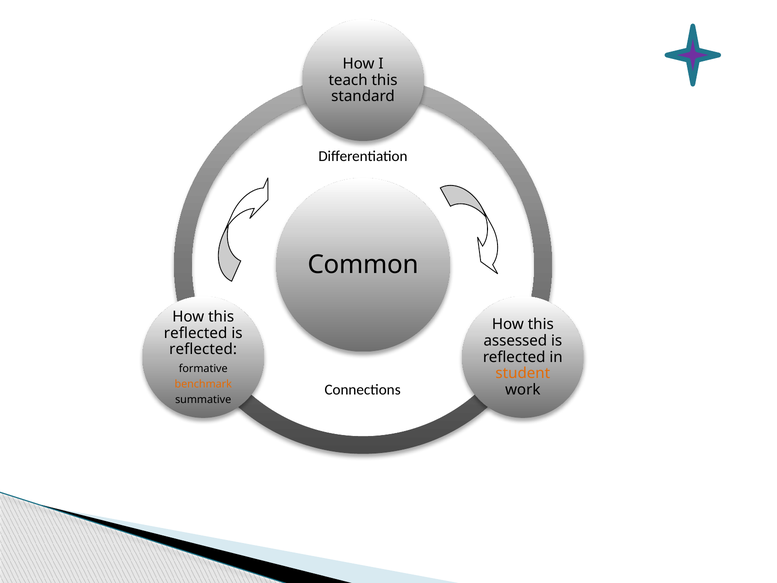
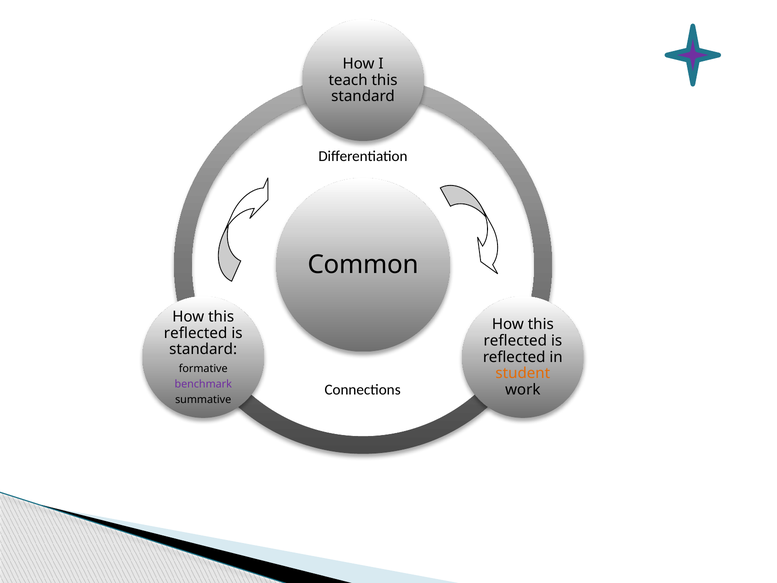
assessed at (515, 341): assessed -> reflected
reflected at (203, 349): reflected -> standard
benchmark colour: orange -> purple
